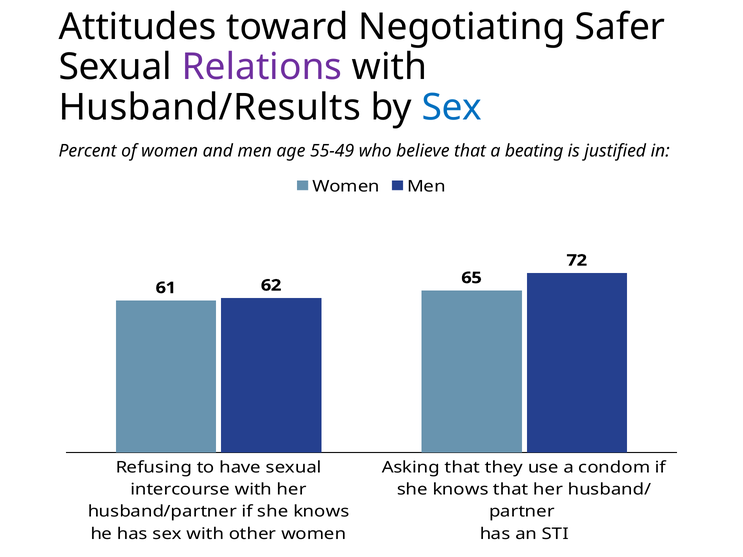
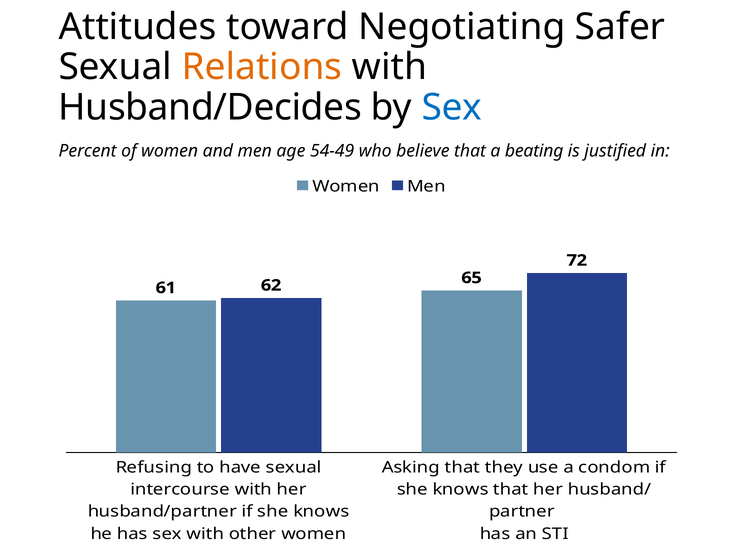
Relations colour: purple -> orange
Husband/Results: Husband/Results -> Husband/Decides
55-49: 55-49 -> 54-49
